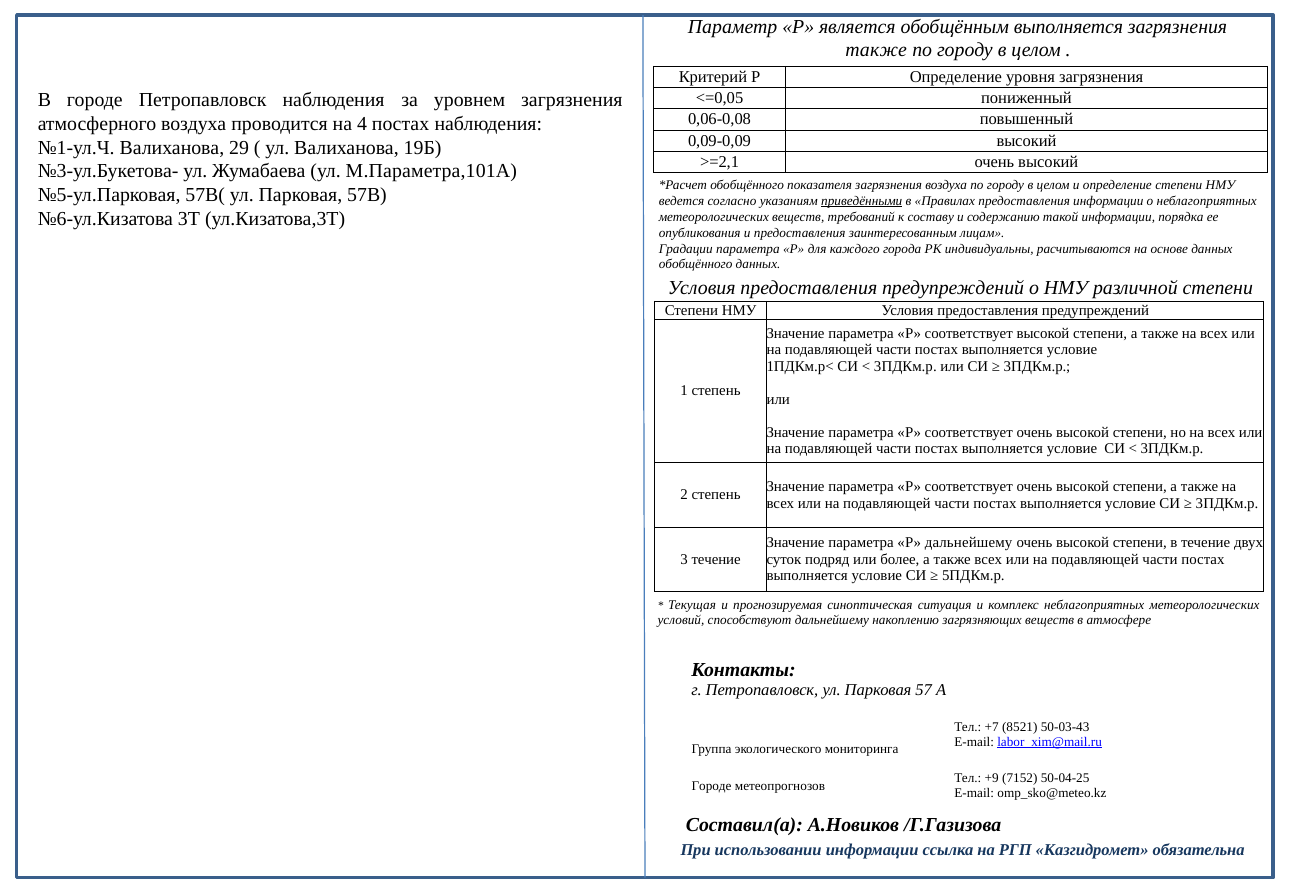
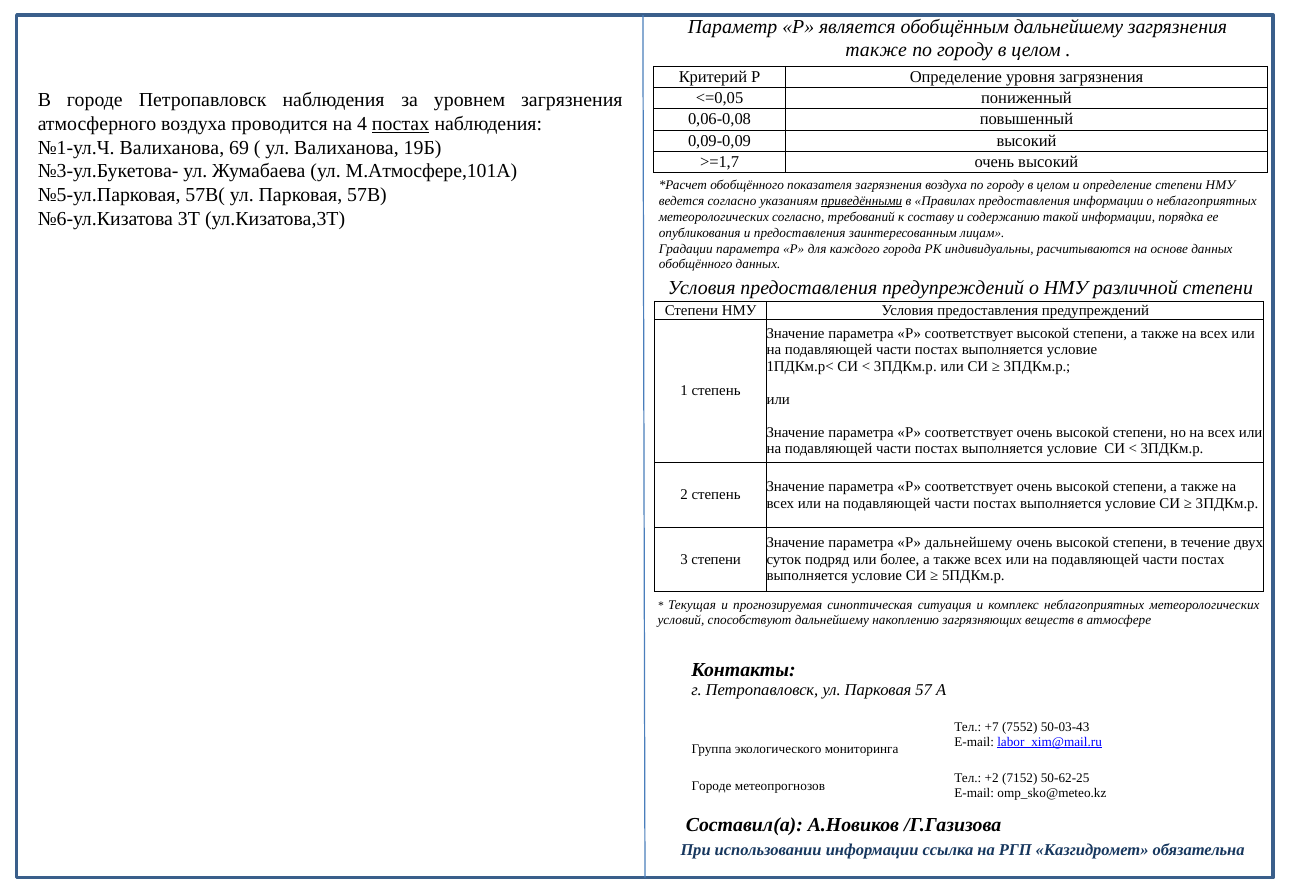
обобщённым выполняется: выполняется -> дальнейшему
постах at (401, 124) underline: none -> present
29: 29 -> 69
>=2,1: >=2,1 -> >=1,7
М.Параметра,101А: М.Параметра,101А -> М.Атмосфере,101А
метеорологических веществ: веществ -> согласно
3 течение: течение -> степени
8521: 8521 -> 7552
+9: +9 -> +2
50-04-25: 50-04-25 -> 50-62-25
